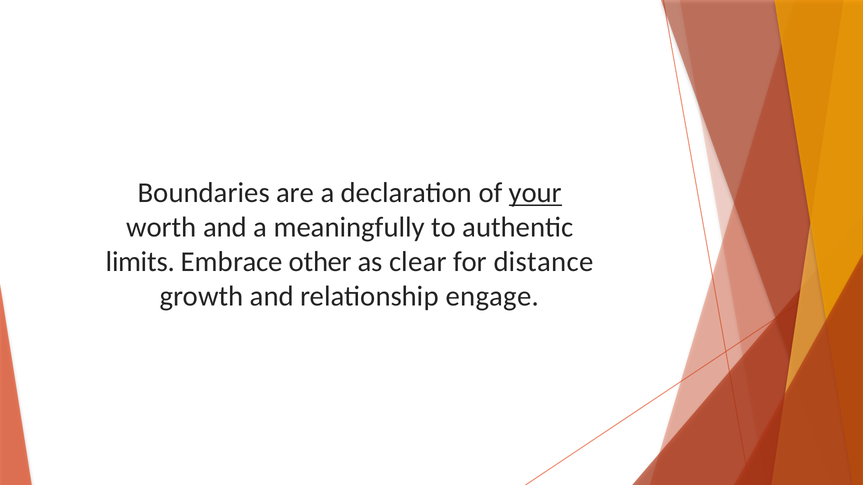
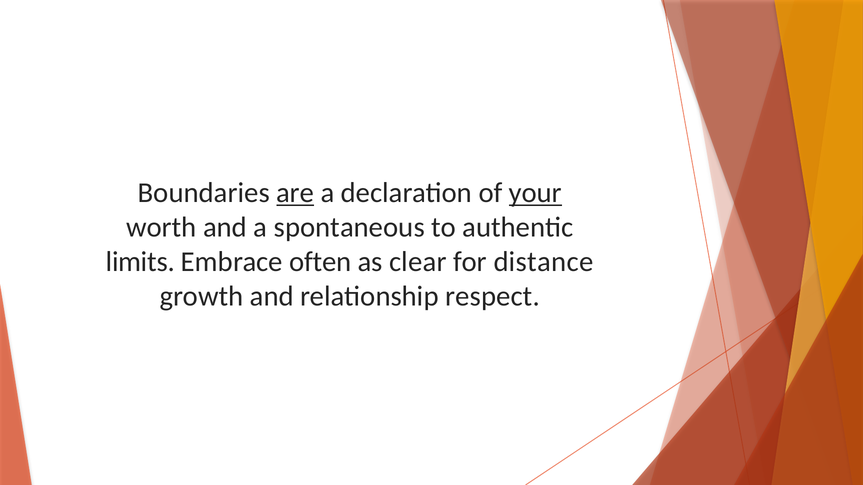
are underline: none -> present
meaningfully: meaningfully -> spontaneous
other: other -> often
engage: engage -> respect
